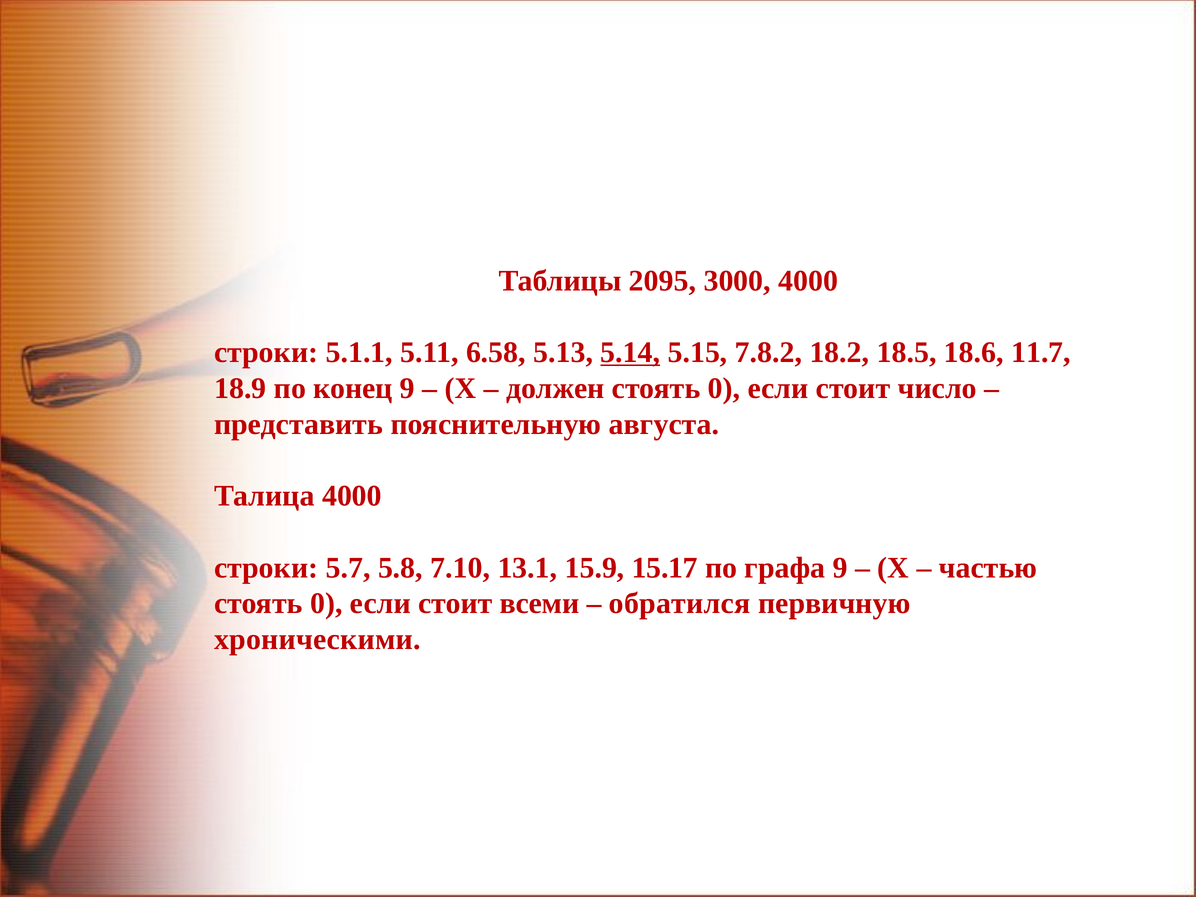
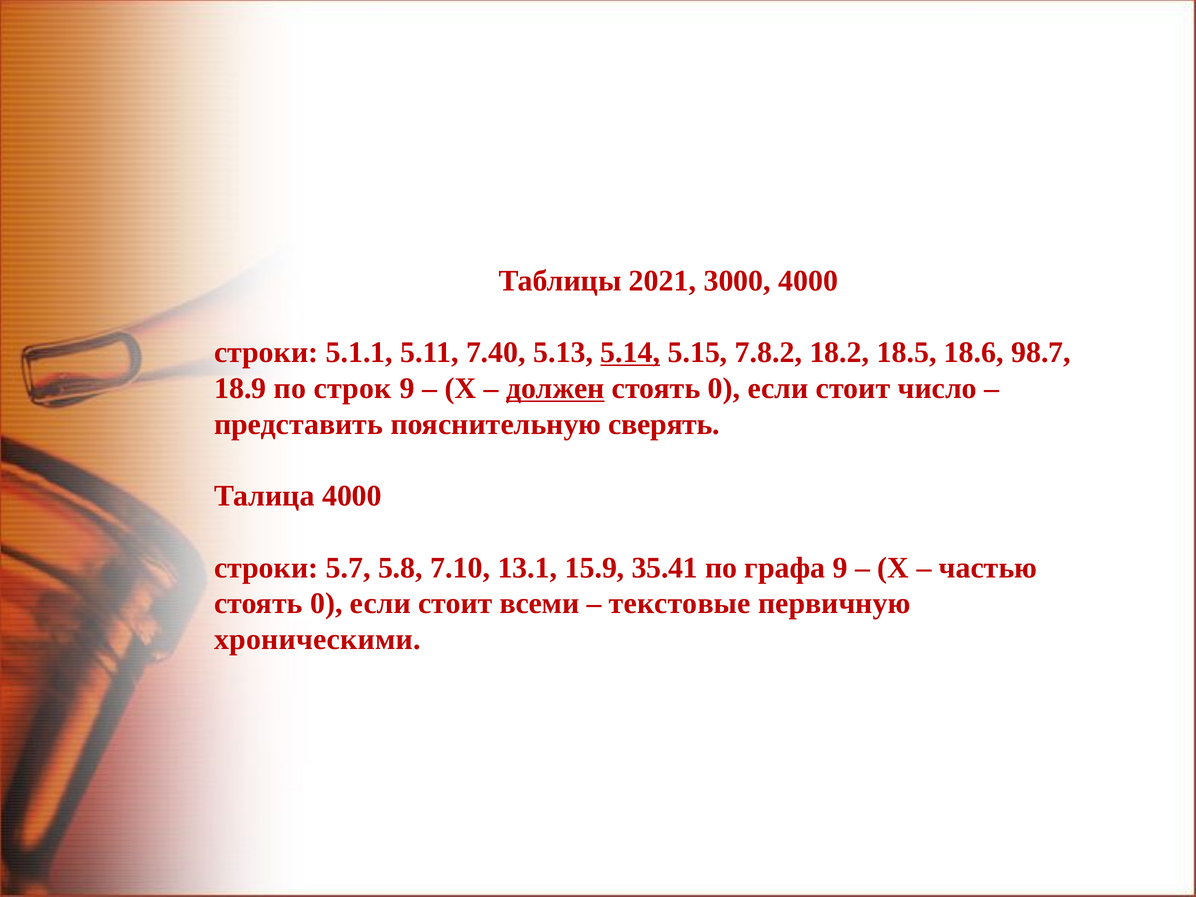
2095: 2095 -> 2021
6.58: 6.58 -> 7.40
11.7: 11.7 -> 98.7
конец: конец -> строк
должен underline: none -> present
августа: августа -> сверять
15.17: 15.17 -> 35.41
обратился: обратился -> текстовые
